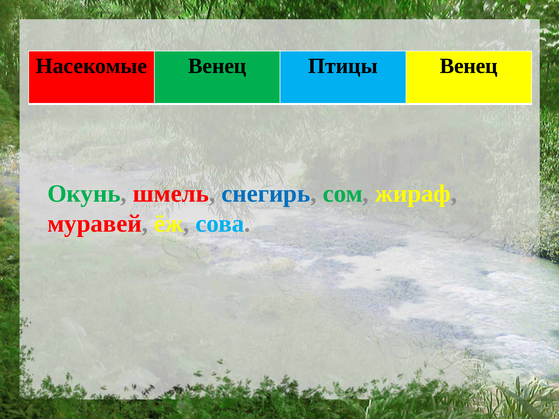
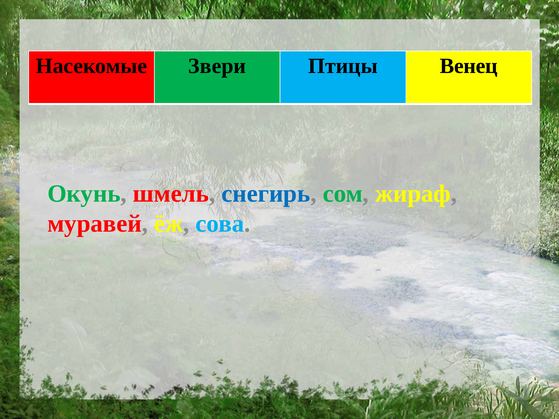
Насекомые Венец: Венец -> Звери
